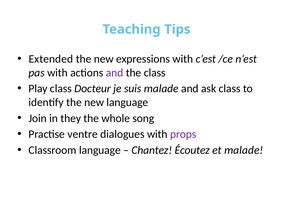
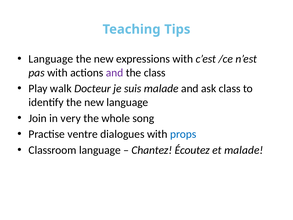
Extended at (51, 59): Extended -> Language
Play class: class -> walk
they: they -> very
props colour: purple -> blue
